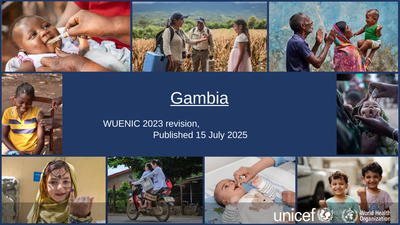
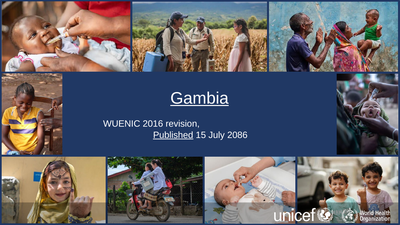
2023: 2023 -> 2016
Published underline: none -> present
2025: 2025 -> 2086
